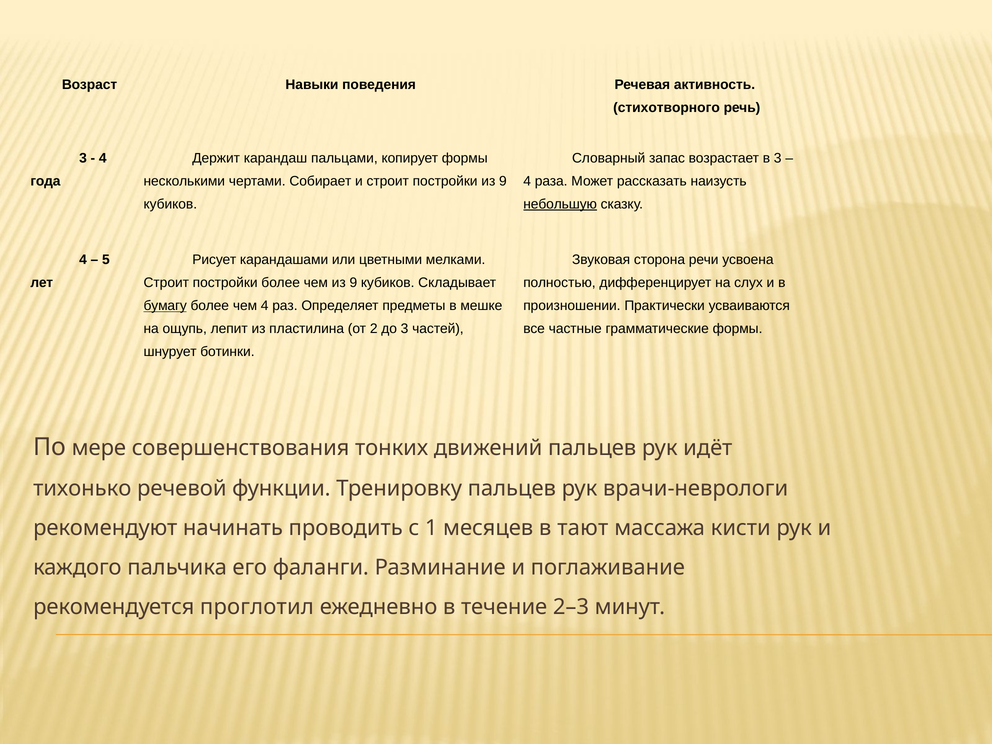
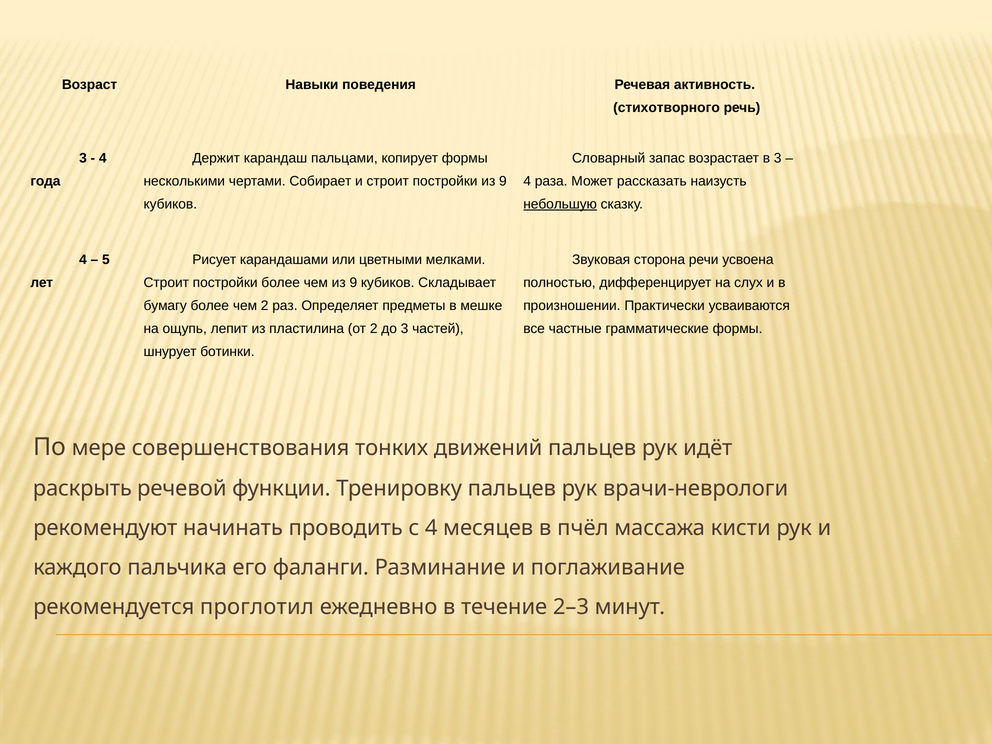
бумагу underline: present -> none
чем 4: 4 -> 2
тихонько: тихонько -> раскрыть
с 1: 1 -> 4
тают: тают -> пчёл
